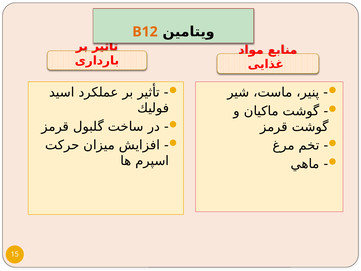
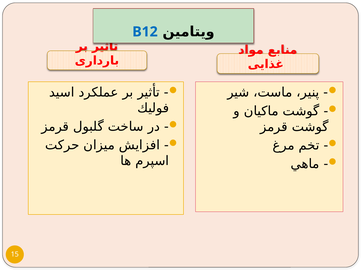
B12 colour: orange -> blue
